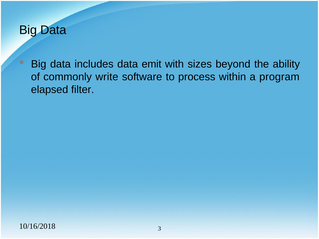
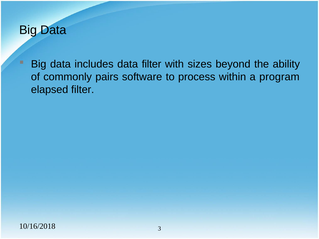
data emit: emit -> filter
write: write -> pairs
